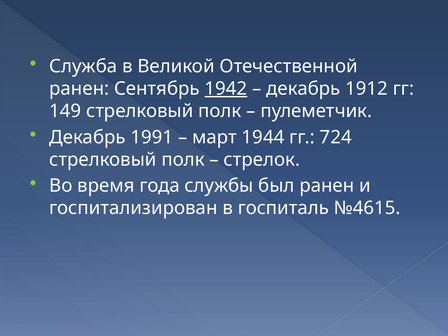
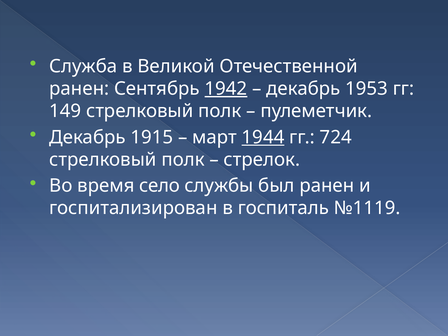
1912: 1912 -> 1953
1991: 1991 -> 1915
1944 underline: none -> present
года: года -> село
№4615: №4615 -> №1119
